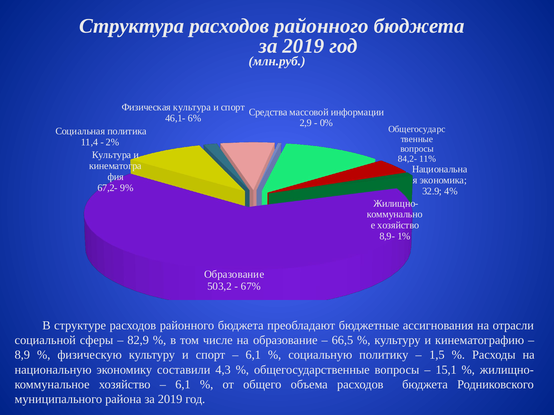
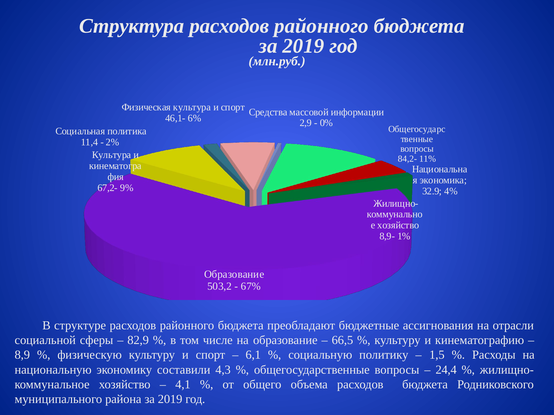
15,1: 15,1 -> 24,4
6,1 at (183, 385): 6,1 -> 4,1
